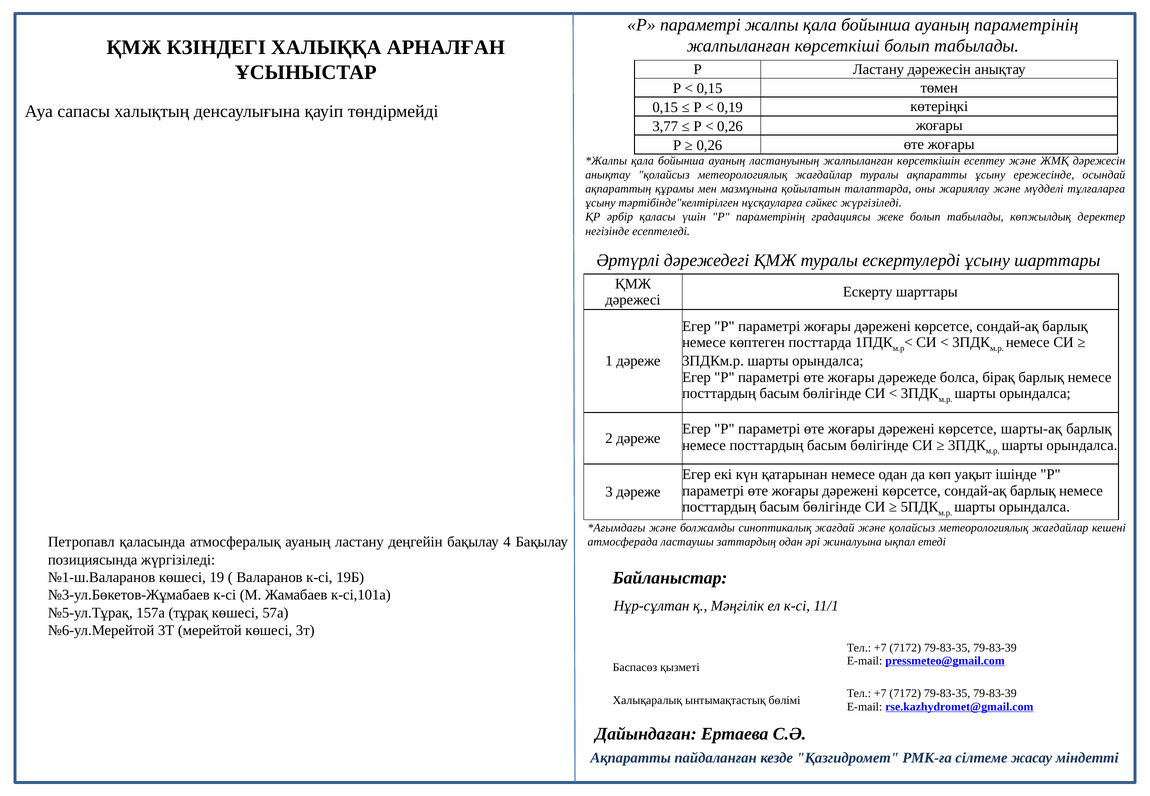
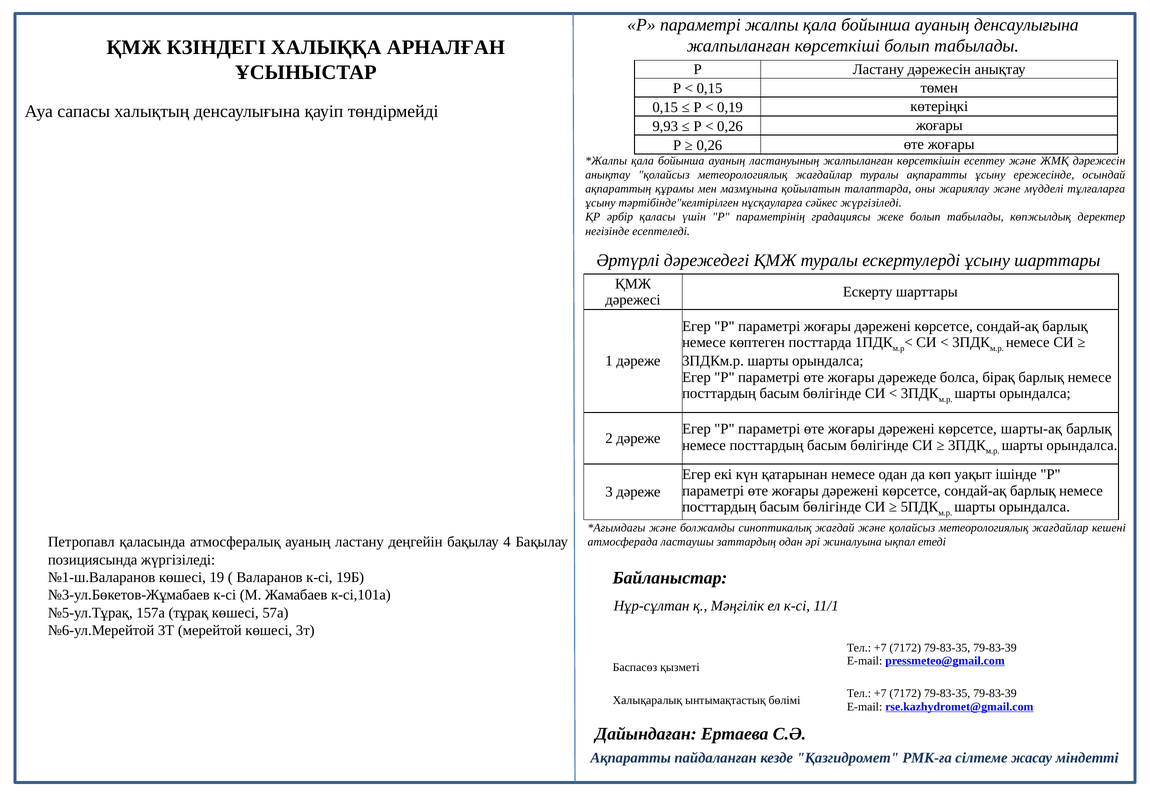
ауаның параметрінің: параметрінің -> денсаулығына
3,77: 3,77 -> 9,93
